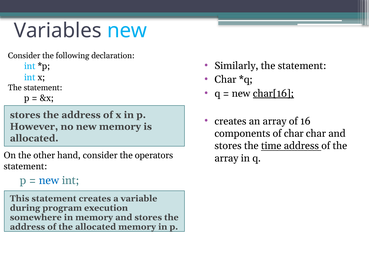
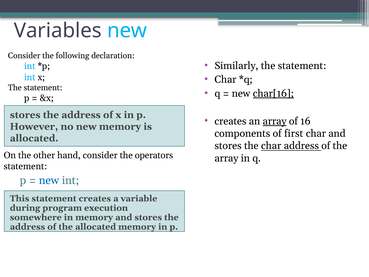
array at (275, 121) underline: none -> present
of char: char -> first
the time: time -> char
